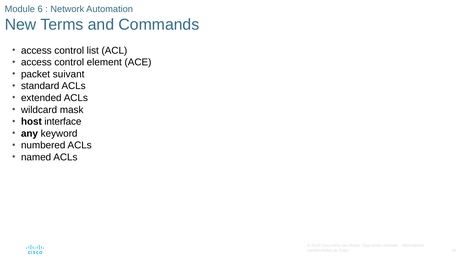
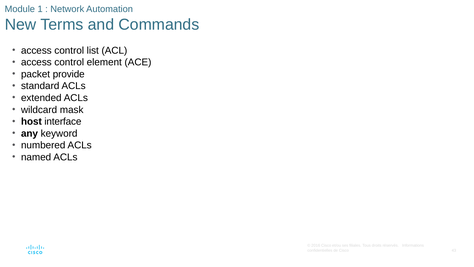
6: 6 -> 1
suivant: suivant -> provide
